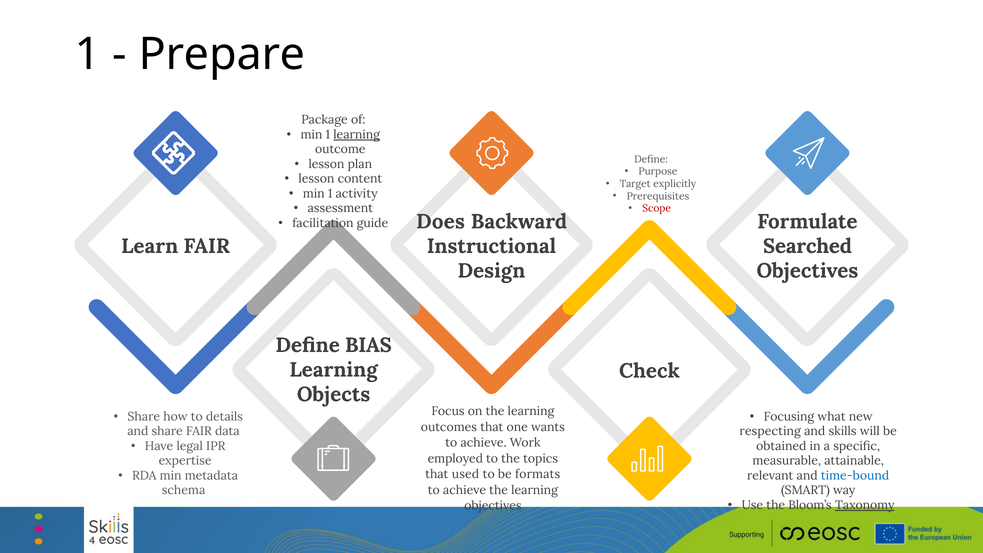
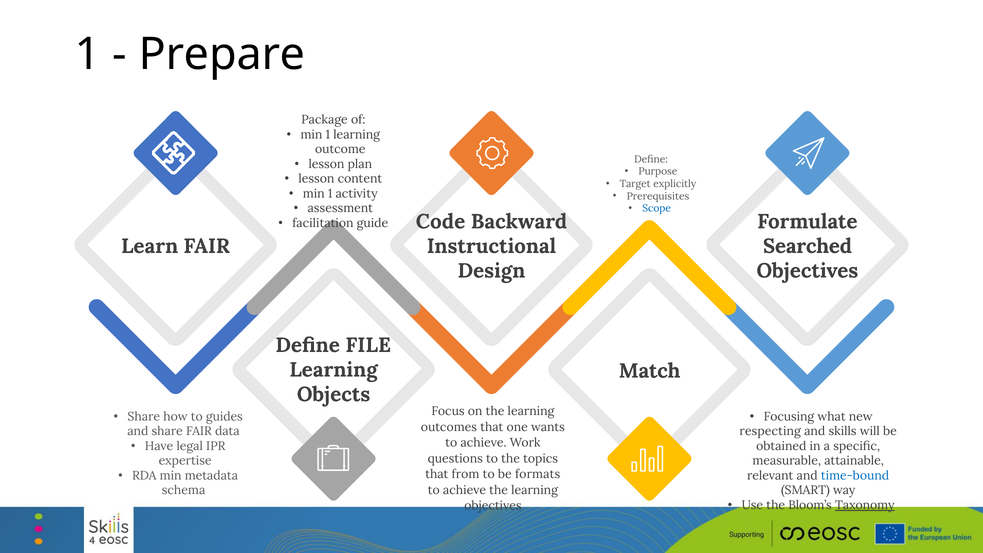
learning at (357, 135) underline: present -> none
Scope colour: red -> blue
Does: Does -> Code
BIAS: BIAS -> FILE
Check: Check -> Match
details: details -> guides
employed: employed -> questions
used: used -> from
